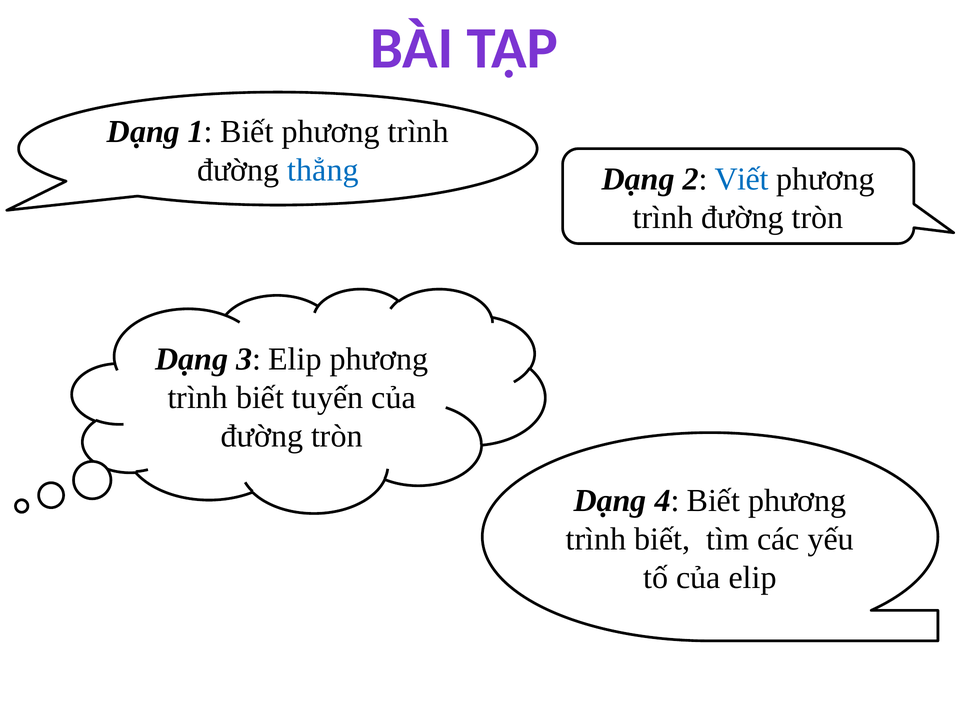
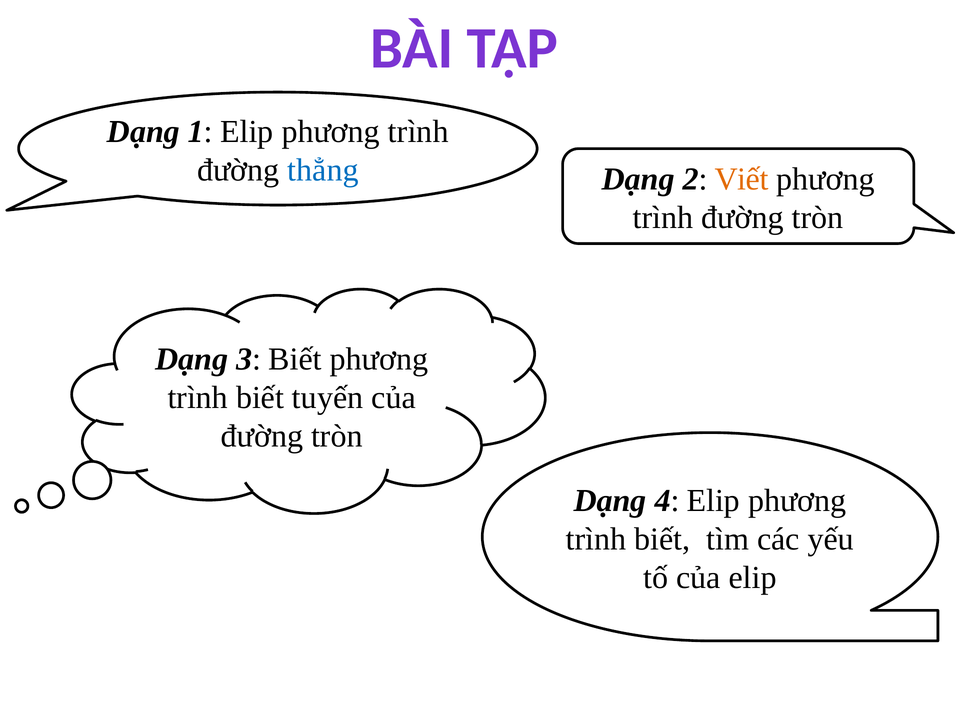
1 Biết: Biết -> Elip
Viết colour: blue -> orange
3 Elip: Elip -> Biết
4 Biết: Biết -> Elip
